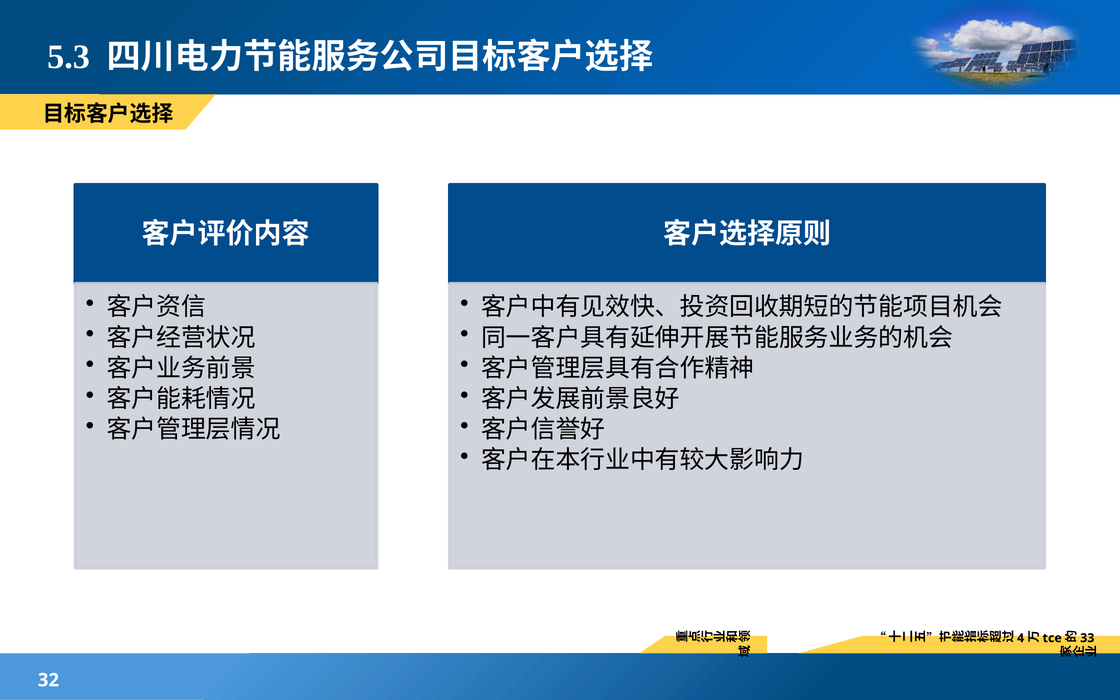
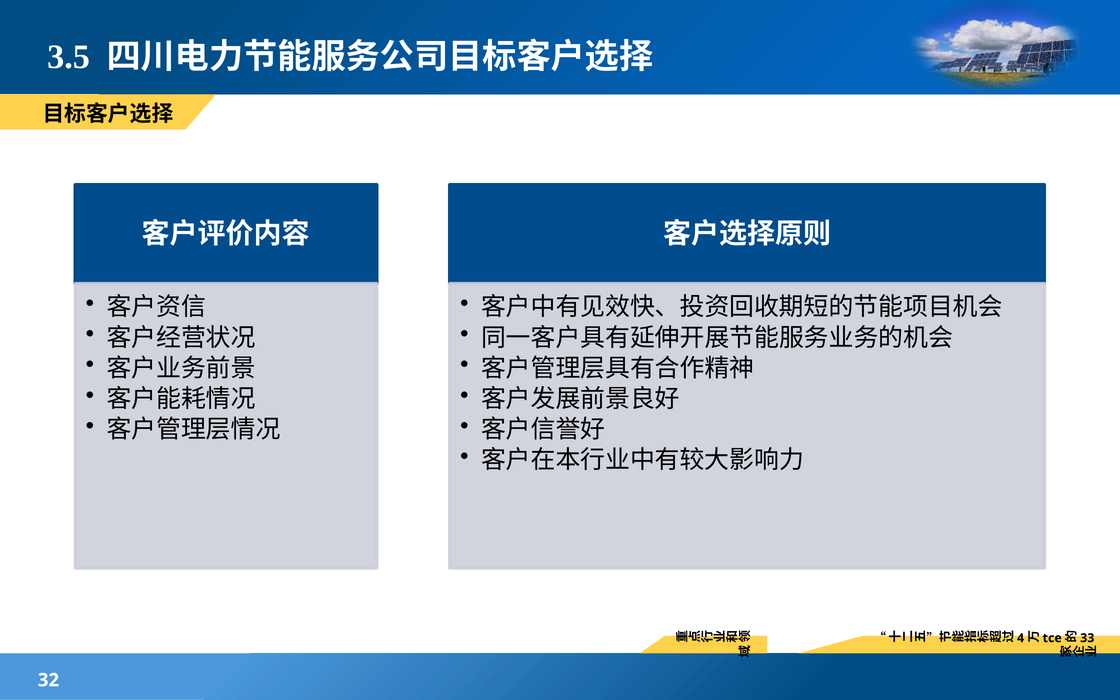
5.3: 5.3 -> 3.5
